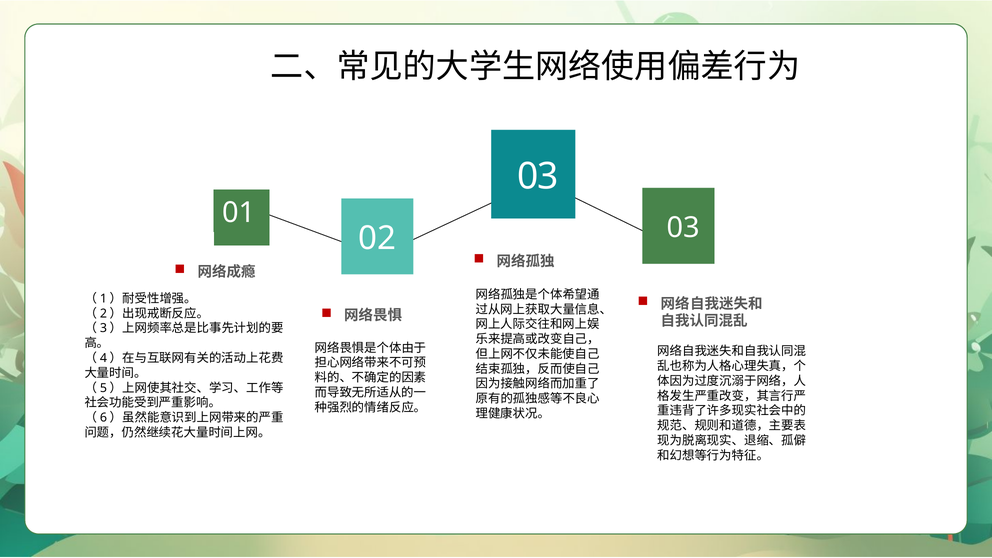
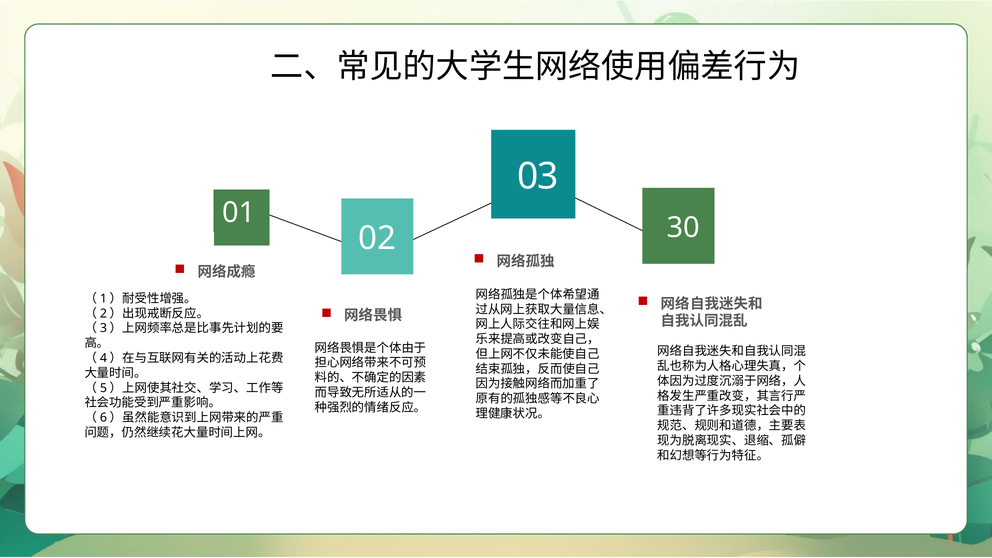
02 03: 03 -> 30
